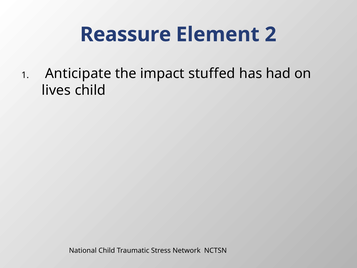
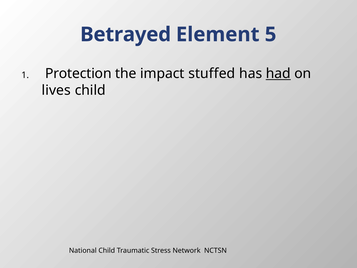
Reassure: Reassure -> Betrayed
2: 2 -> 5
Anticipate: Anticipate -> Protection
had underline: none -> present
